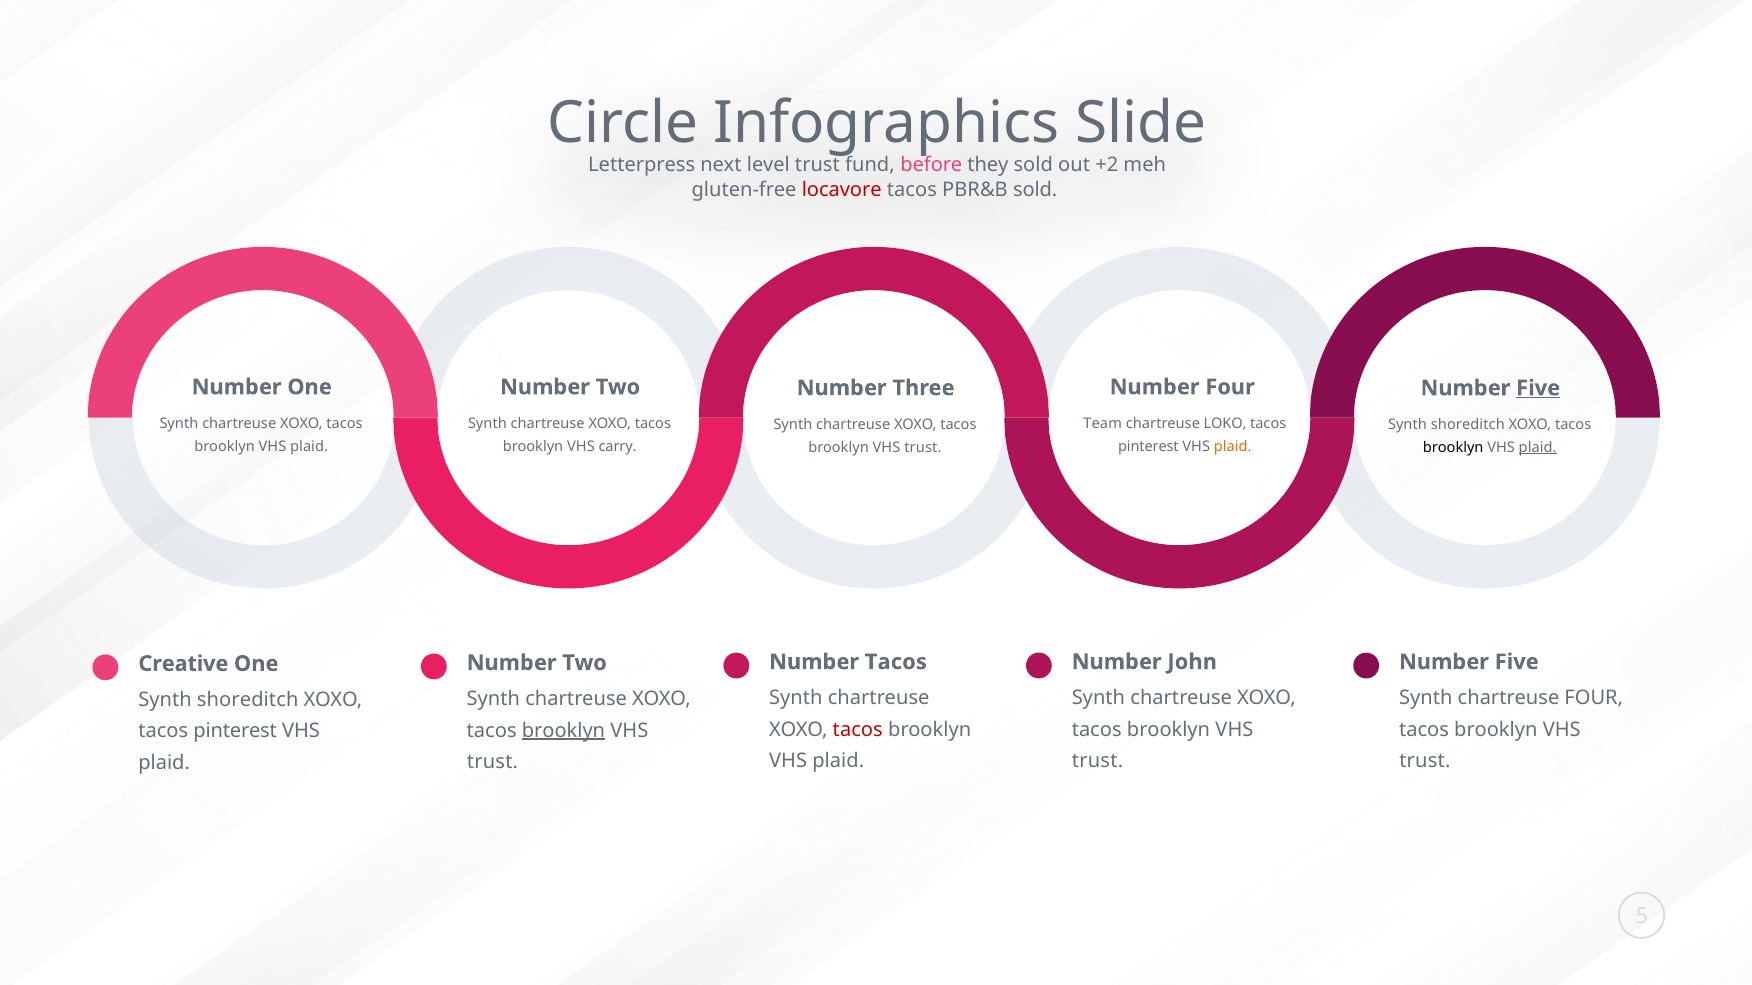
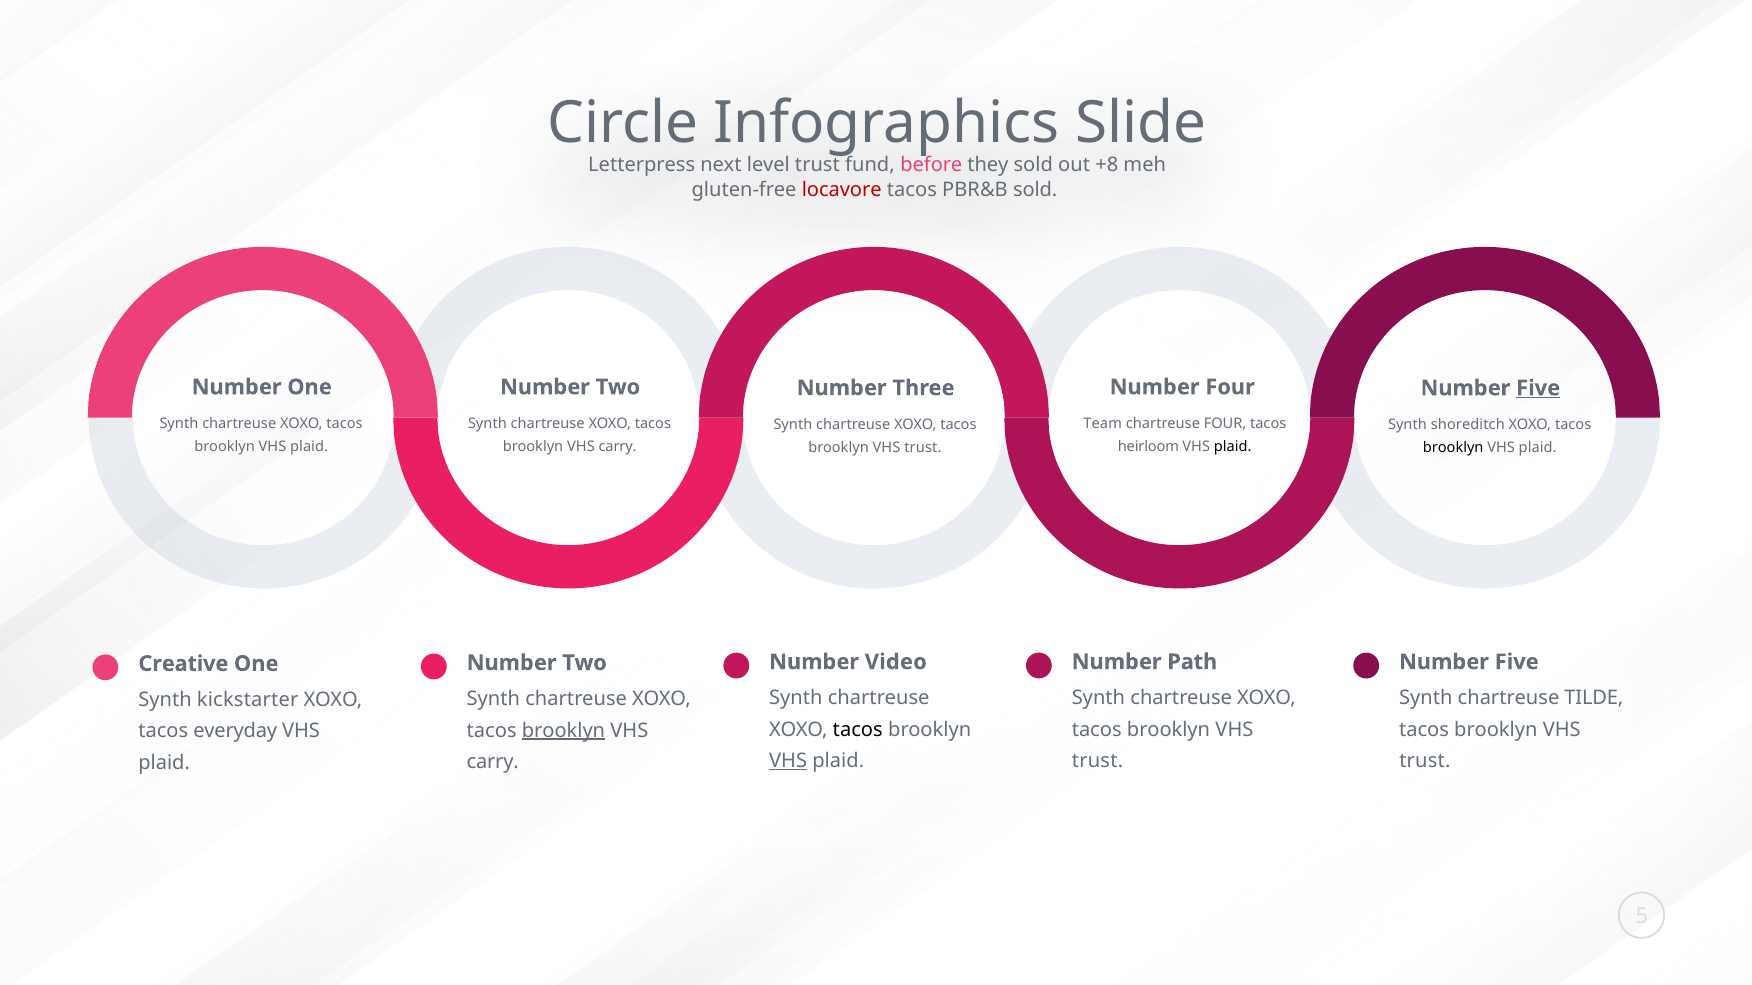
+2: +2 -> +8
chartreuse LOKO: LOKO -> FOUR
pinterest at (1148, 447): pinterest -> heirloom
plaid at (1233, 447) colour: orange -> black
plaid at (1538, 448) underline: present -> none
Number Tacos: Tacos -> Video
John: John -> Path
chartreuse FOUR: FOUR -> TILDE
shoreditch at (248, 700): shoreditch -> kickstarter
tacos at (858, 730) colour: red -> black
pinterest at (235, 732): pinterest -> everyday
VHS at (788, 761) underline: none -> present
trust at (492, 762): trust -> carry
